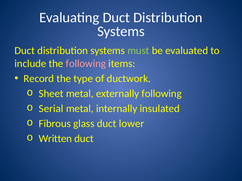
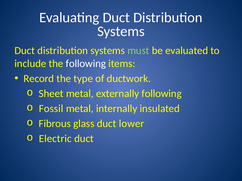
following at (86, 64) colour: pink -> white
Serial: Serial -> Fossil
Written: Written -> Electric
